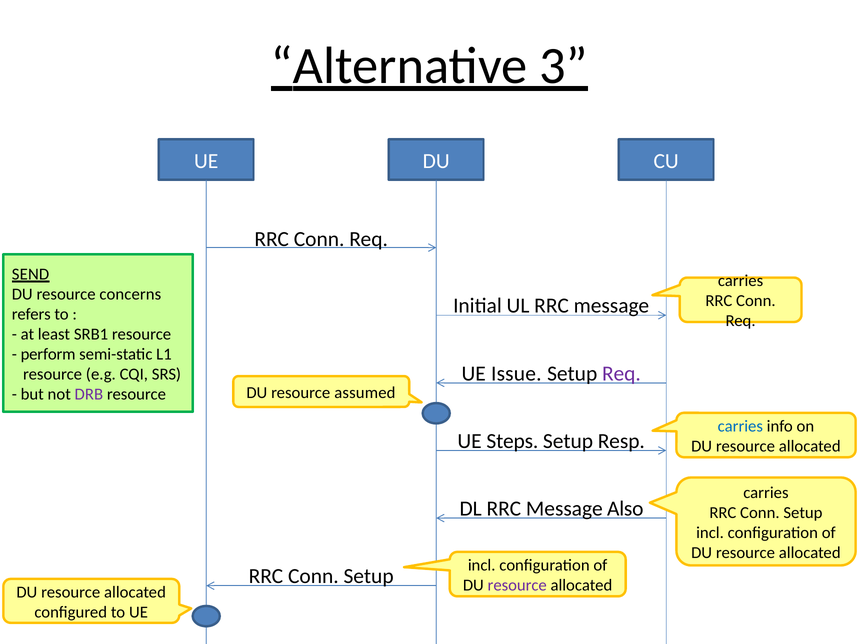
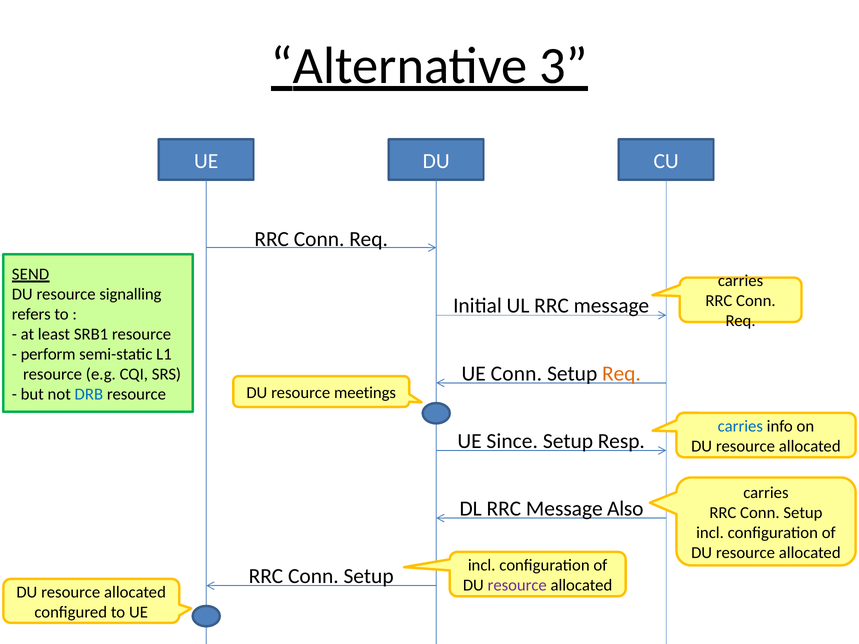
concerns: concerns -> signalling
UE Issue: Issue -> Conn
Req at (621, 374) colour: purple -> orange
assumed: assumed -> meetings
DRB colour: purple -> blue
Steps: Steps -> Since
